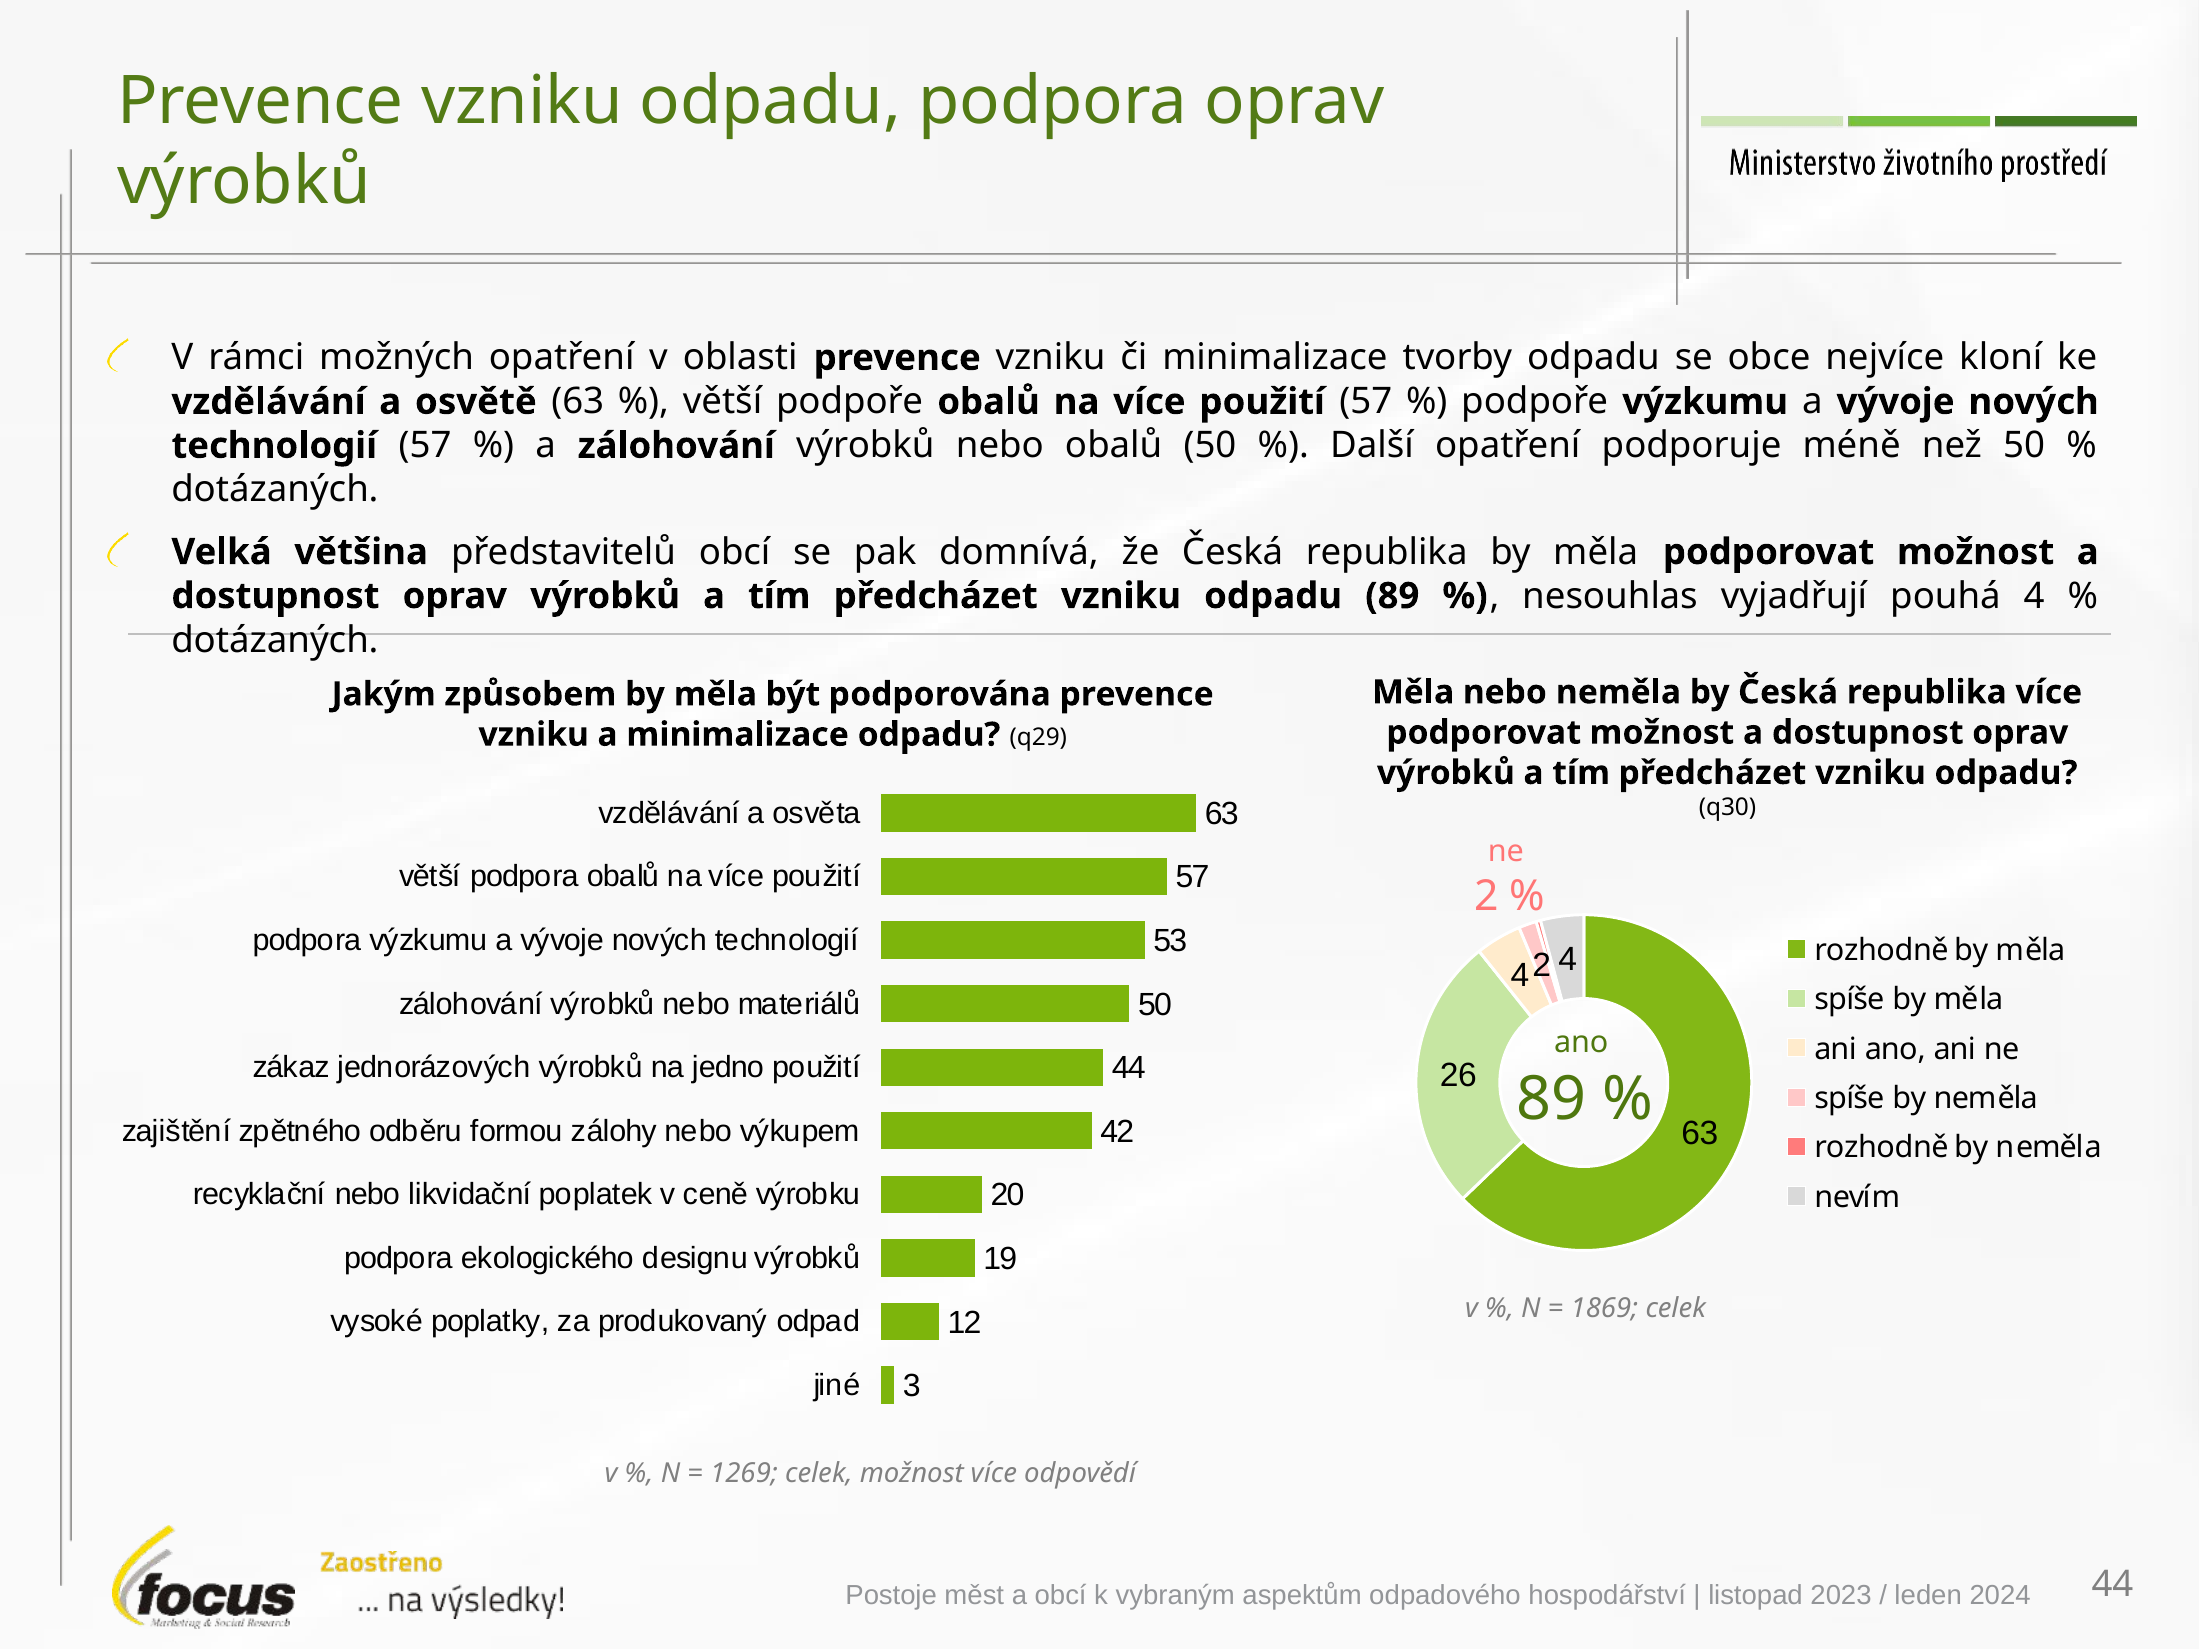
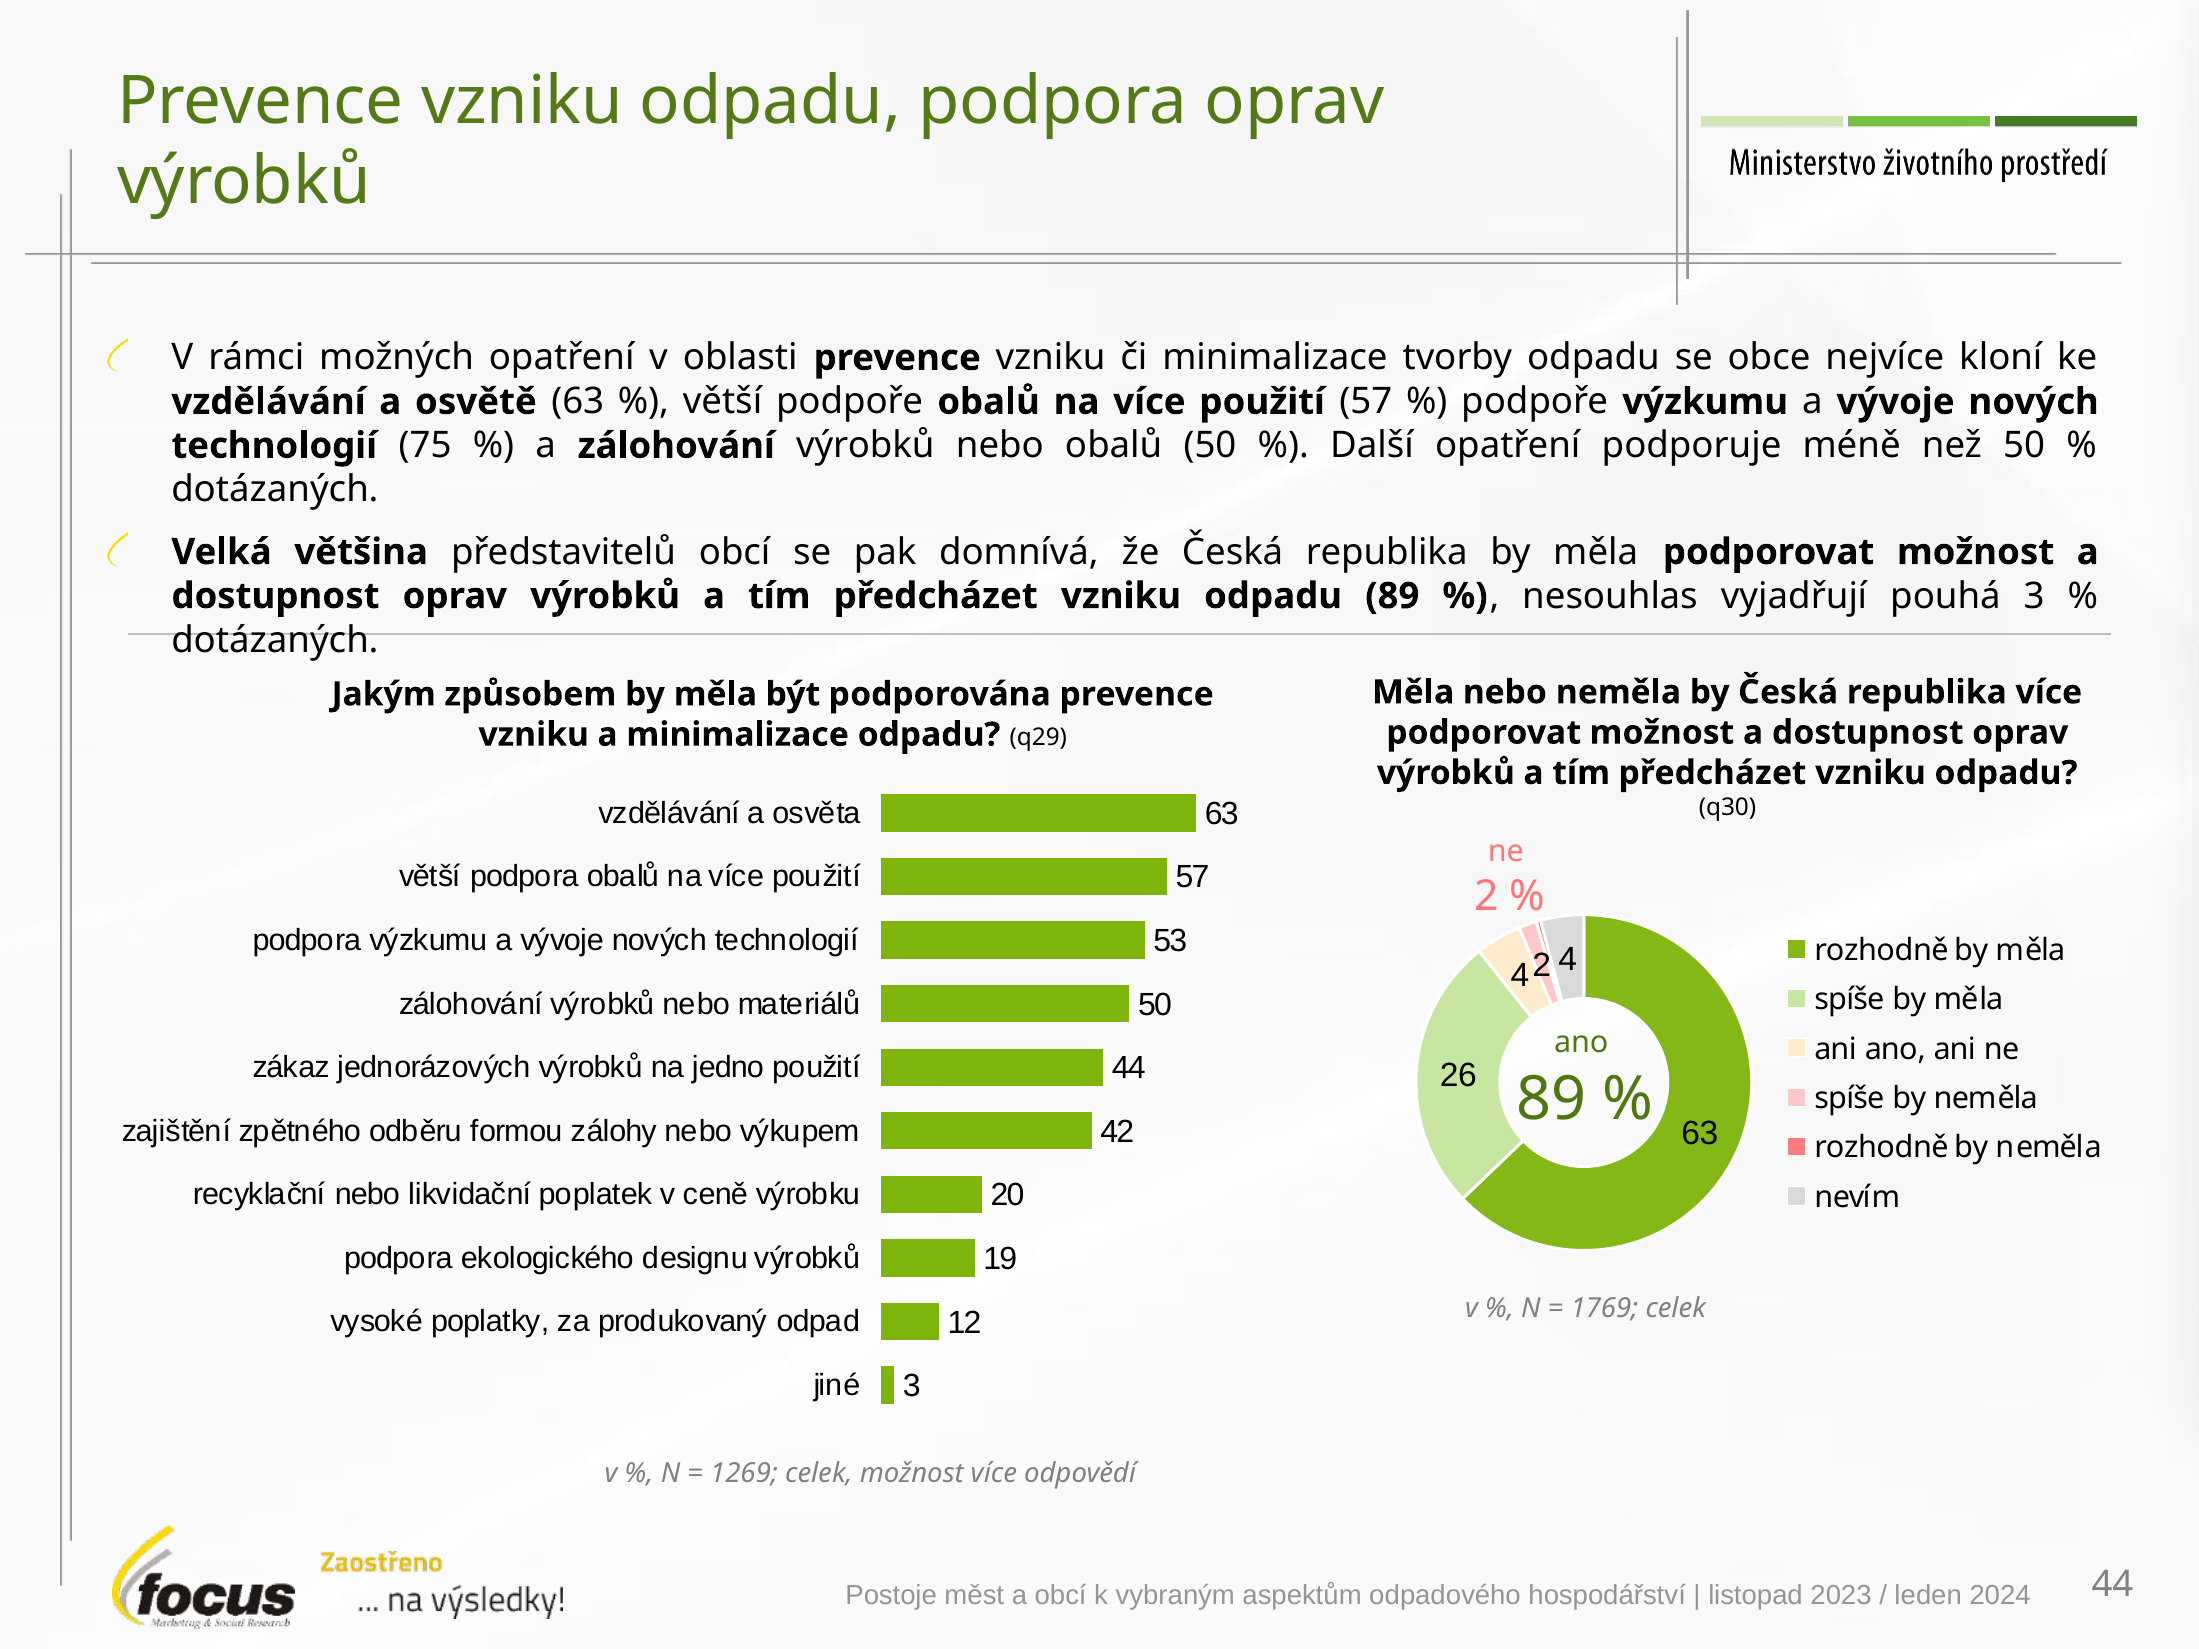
technologií 57: 57 -> 75
pouhá 4: 4 -> 3
1869: 1869 -> 1769
